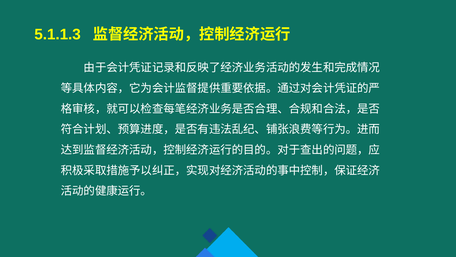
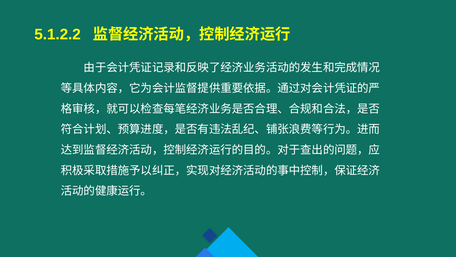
5.1.1.3: 5.1.1.3 -> 5.1.2.2
